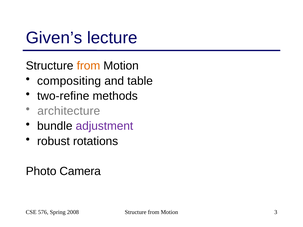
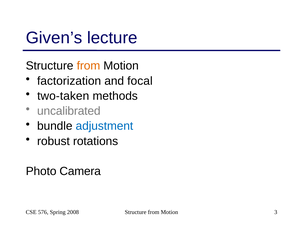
compositing: compositing -> factorization
table: table -> focal
two-refine: two-refine -> two-taken
architecture: architecture -> uncalibrated
adjustment colour: purple -> blue
